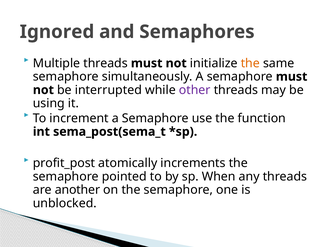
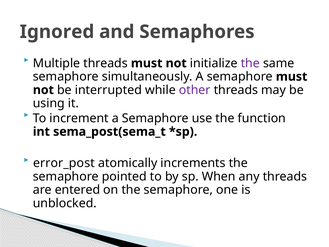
the at (250, 63) colour: orange -> purple
profit_post: profit_post -> error_post
another: another -> entered
